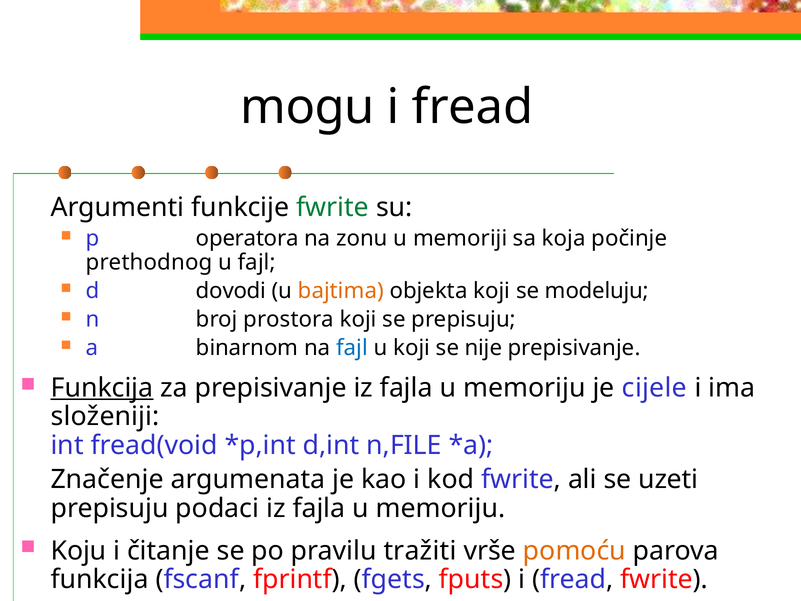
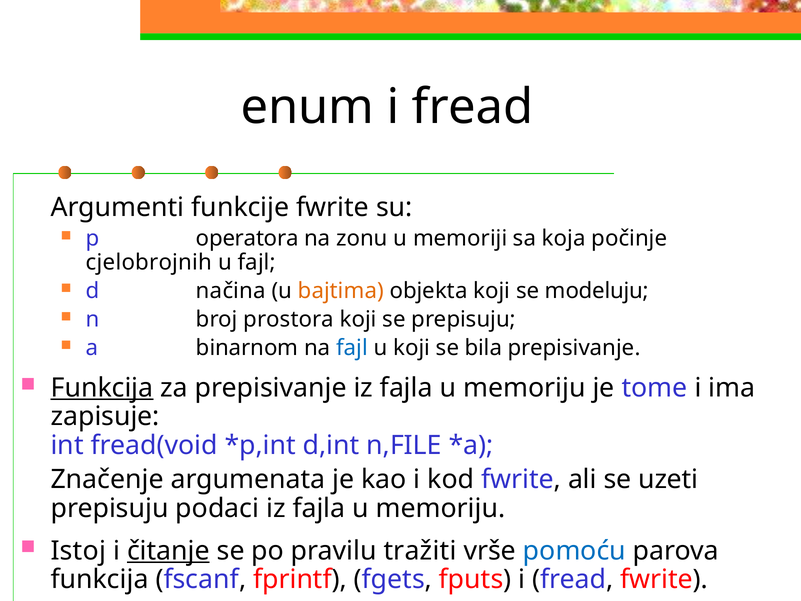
mogu: mogu -> enum
fwrite at (333, 208) colour: green -> black
prethodnog: prethodnog -> cjelobrojnih
dovodi: dovodi -> načina
nije: nije -> bila
cijele: cijele -> tome
složeniji: složeniji -> zapisuje
Koju: Koju -> Istoj
čitanje underline: none -> present
pomoću colour: orange -> blue
